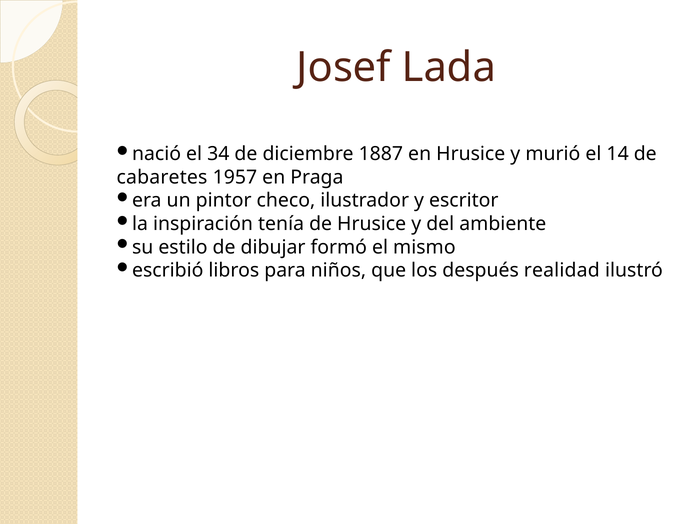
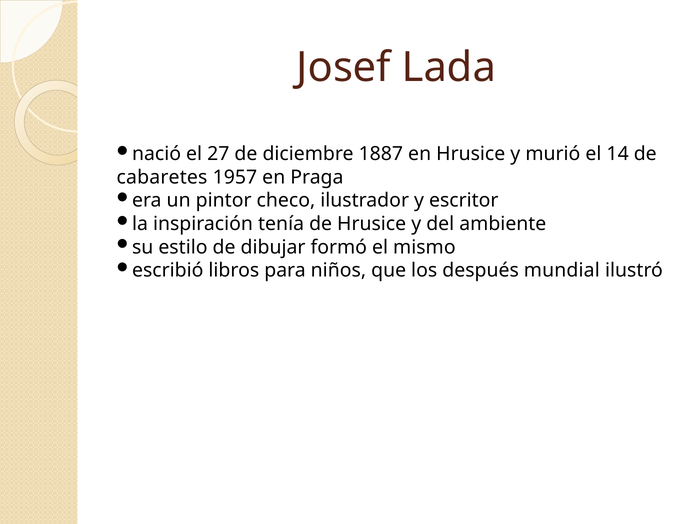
34: 34 -> 27
realidad: realidad -> mundial
